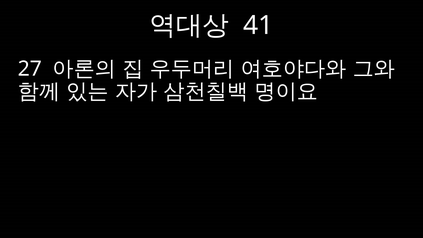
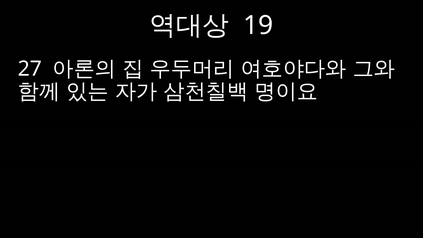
41: 41 -> 19
